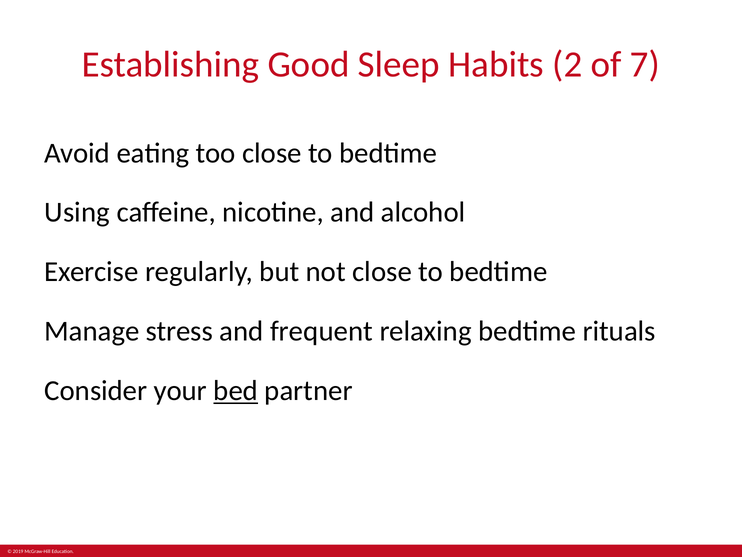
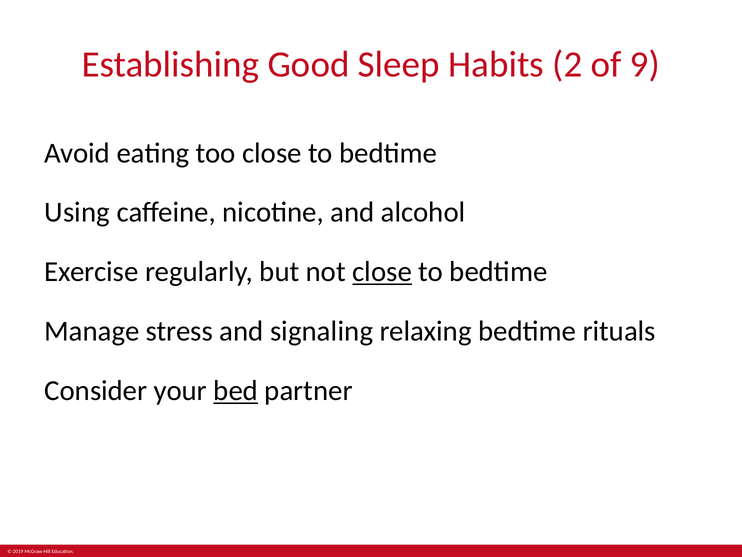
7: 7 -> 9
close at (382, 272) underline: none -> present
frequent: frequent -> signaling
